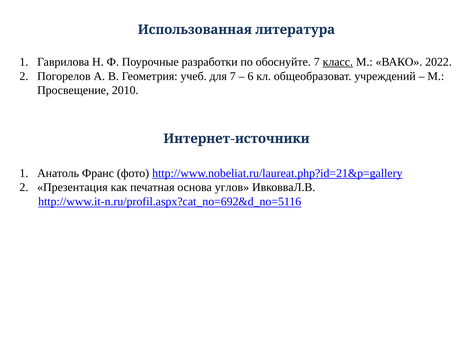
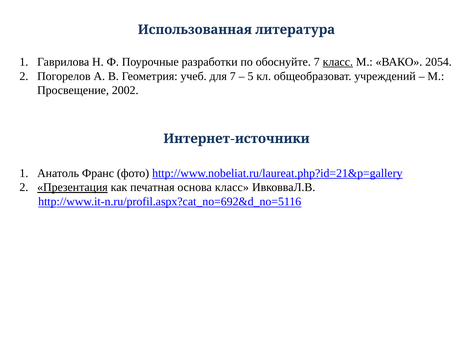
2022: 2022 -> 2054
6: 6 -> 5
2010: 2010 -> 2002
Презентация underline: none -> present
основа углов: углов -> класс
